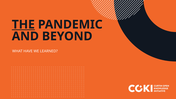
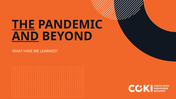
AND underline: none -> present
